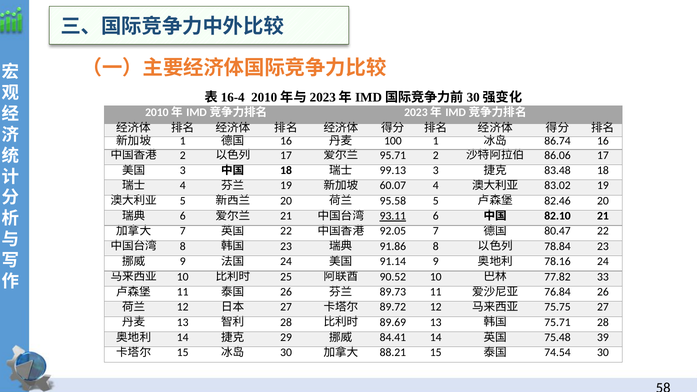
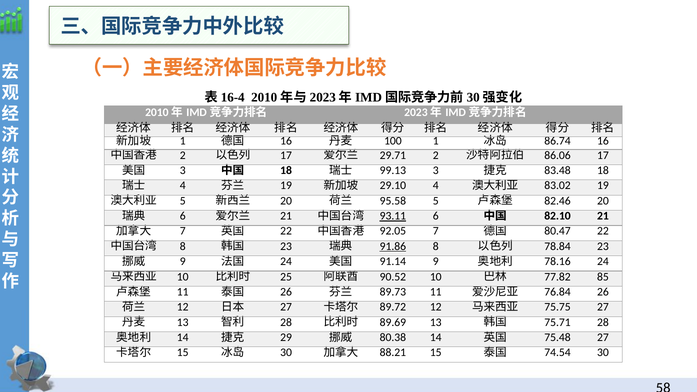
95.71: 95.71 -> 29.71
60.07: 60.07 -> 29.10
91.86 underline: none -> present
33: 33 -> 85
84.41: 84.41 -> 80.38
75.48 39: 39 -> 27
